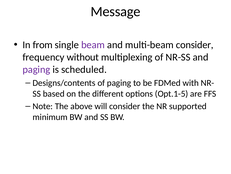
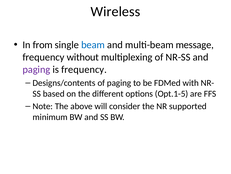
Message: Message -> Wireless
beam colour: purple -> blue
multi-beam consider: consider -> message
is scheduled: scheduled -> frequency
